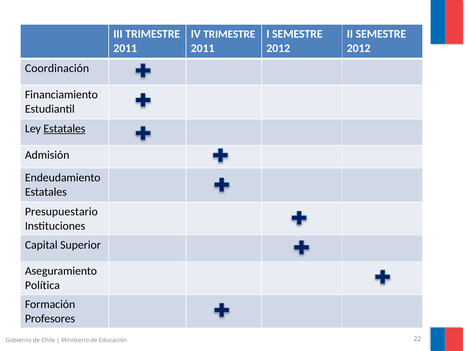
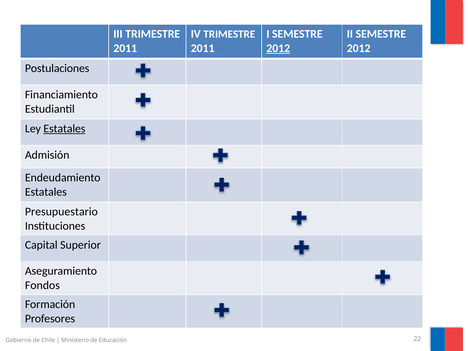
2012 at (278, 48) underline: none -> present
Coordinación: Coordinación -> Postulaciones
Política: Política -> Fondos
